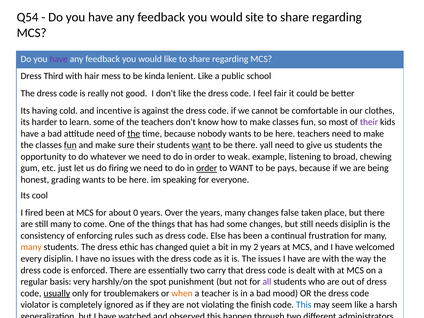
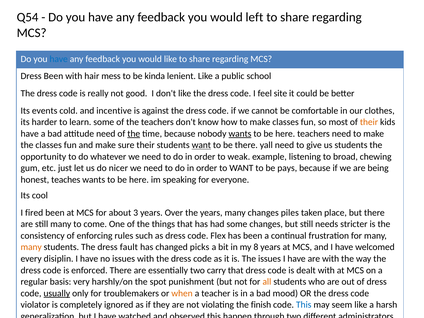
site: site -> left
have at (59, 59) colour: purple -> blue
Dress Third: Third -> Been
fair: fair -> site
having: having -> events
their at (369, 122) colour: purple -> orange
wants at (240, 134) underline: none -> present
fun at (70, 145) underline: present -> none
firing: firing -> nicer
order at (207, 168) underline: present -> none
grading: grading -> teaches
0: 0 -> 3
false: false -> piles
needs disiplin: disiplin -> stricter
Else: Else -> Flex
ethic: ethic -> fault
quiet: quiet -> picks
2: 2 -> 8
all colour: purple -> orange
